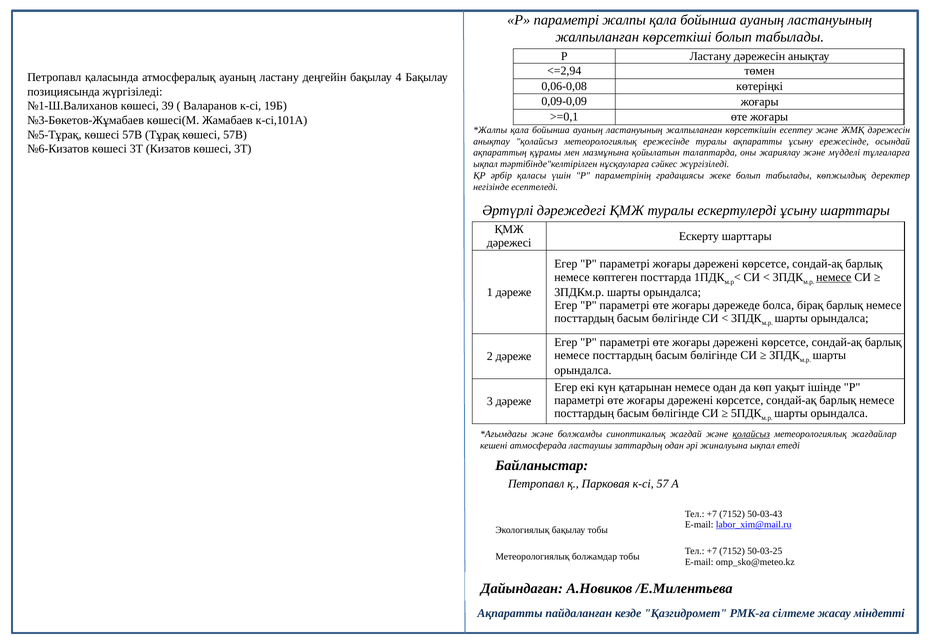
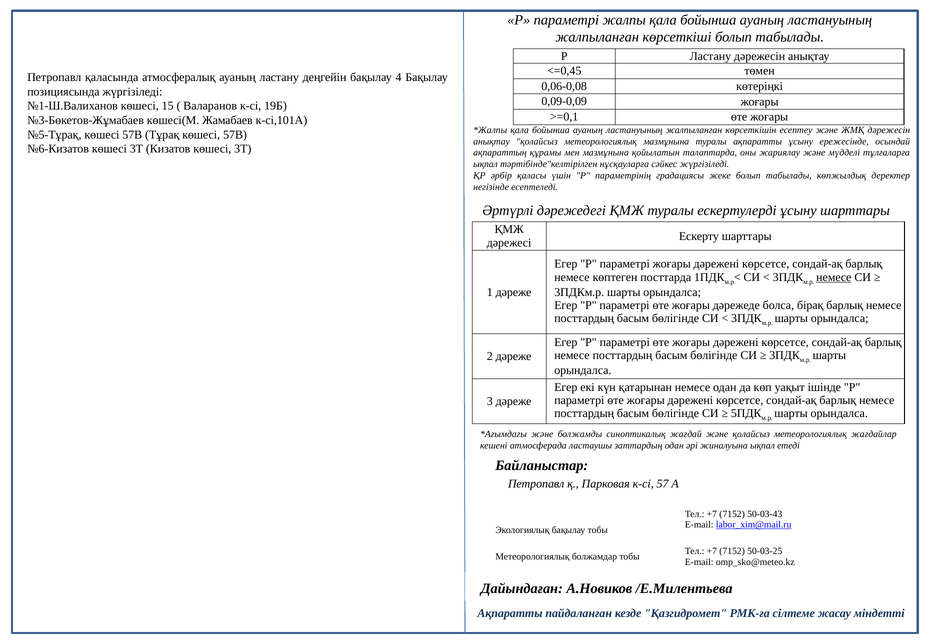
<=2,94: <=2,94 -> <=0,45
39: 39 -> 15
метеорологиялық ережесінде: ережесінде -> мазмұнына
қолайсыз at (751, 434) underline: present -> none
